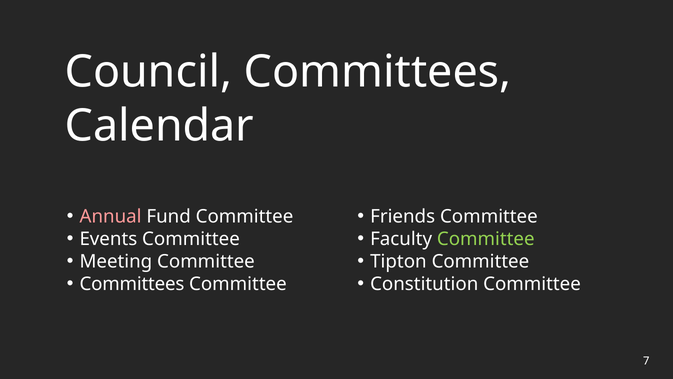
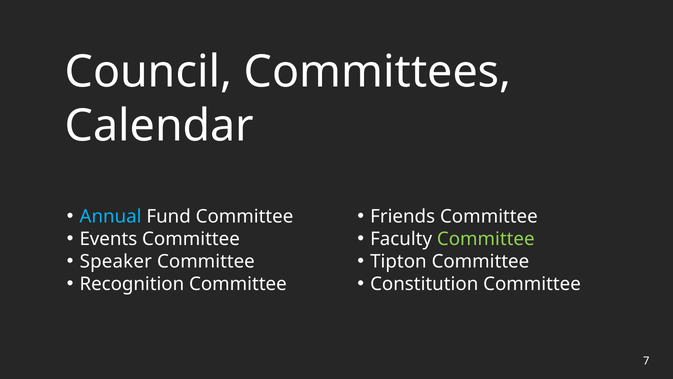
Annual colour: pink -> light blue
Meeting: Meeting -> Speaker
Committees at (132, 284): Committees -> Recognition
